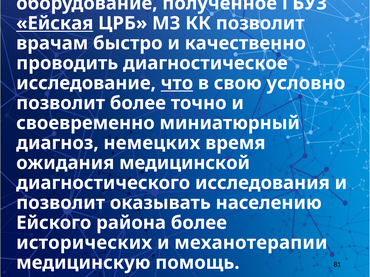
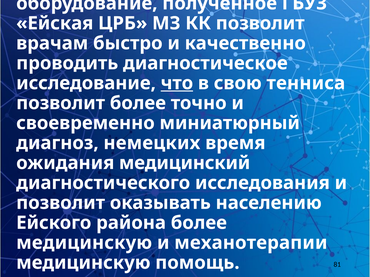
Ейская underline: present -> none
условно: условно -> тенниса
медицинской: медицинской -> медицинский
исторических at (84, 243): исторических -> медицинскую
